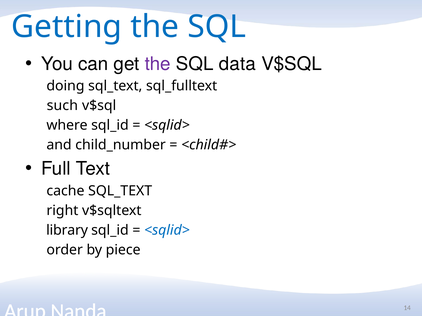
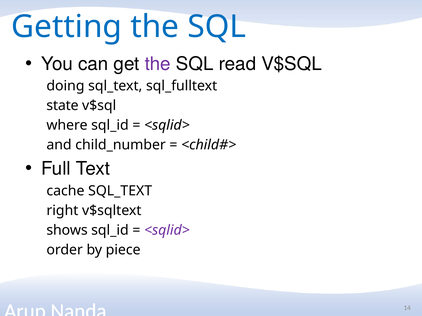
data: data -> read
such: such -> state
library: library -> shows
<sqlid> at (167, 231) colour: blue -> purple
